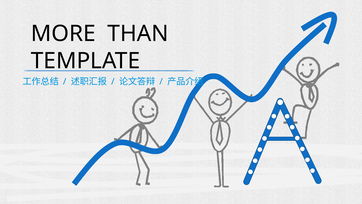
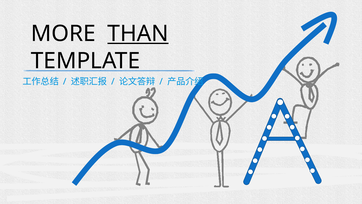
THAN underline: none -> present
